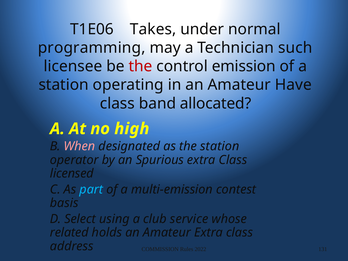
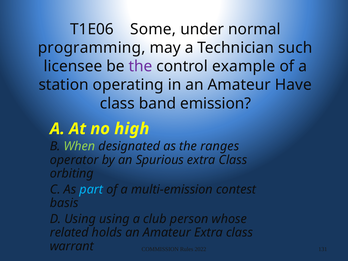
Takes: Takes -> Some
the at (140, 66) colour: red -> purple
emission: emission -> example
allocated: allocated -> emission
When colour: pink -> light green
the station: station -> ranges
licensed: licensed -> orbiting
D Select: Select -> Using
service: service -> person
address: address -> warrant
